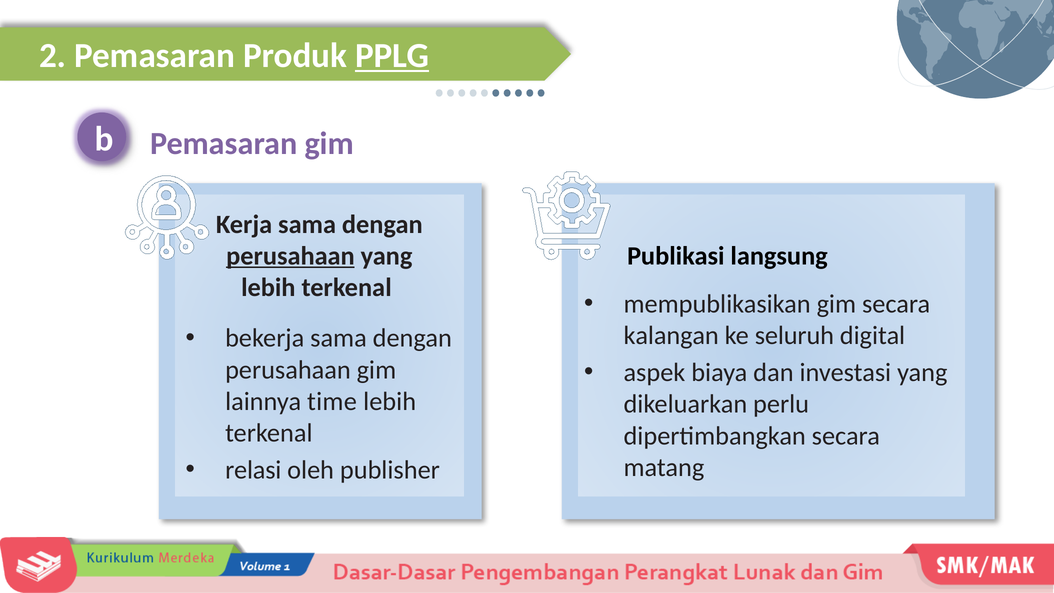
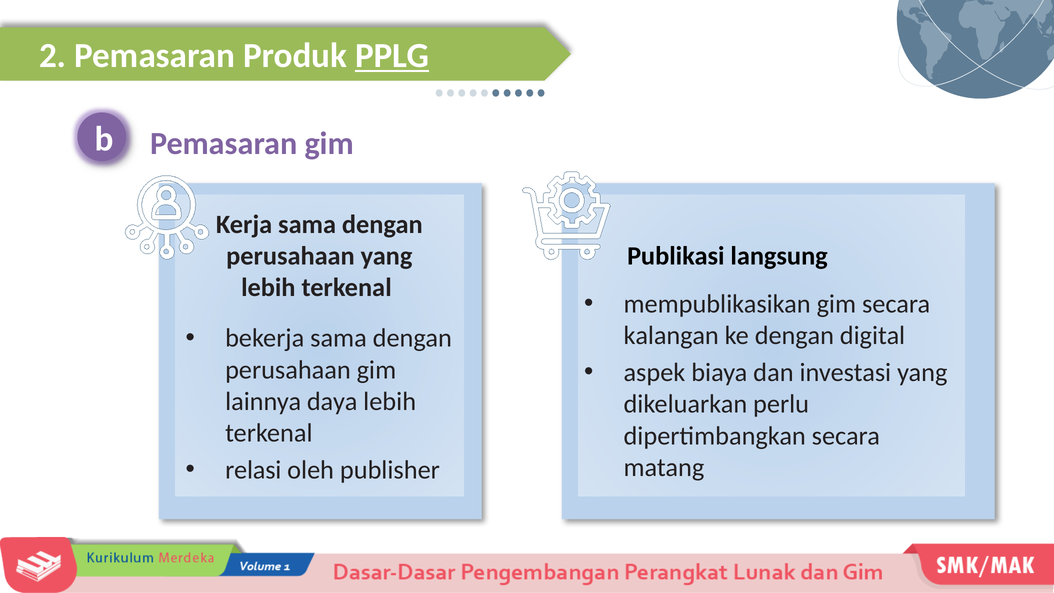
perusahaan at (290, 256) underline: present -> none
ke seluruh: seluruh -> dengan
time: time -> daya
